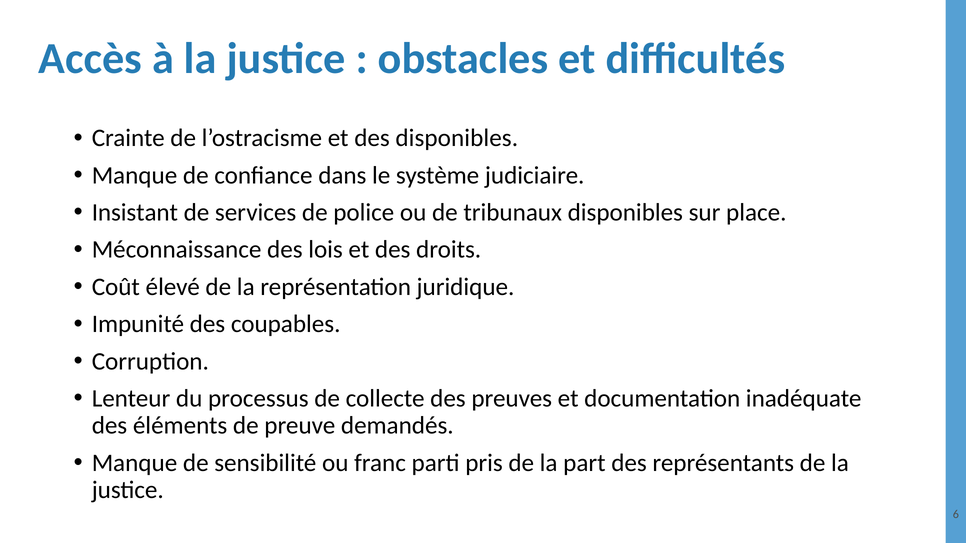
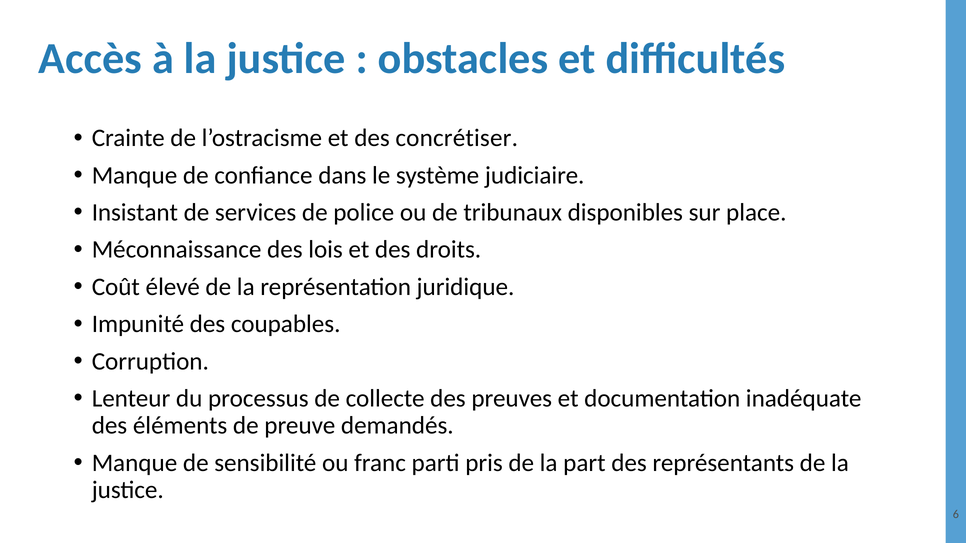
des disponibles: disponibles -> concrétiser
